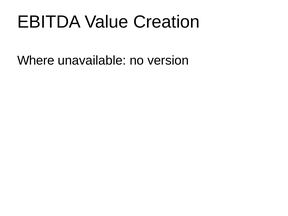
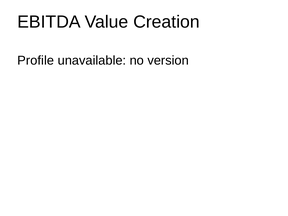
Where: Where -> Profile
